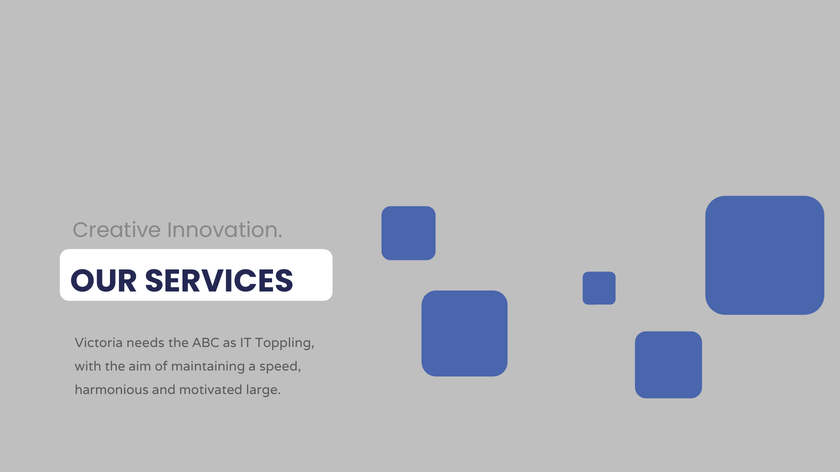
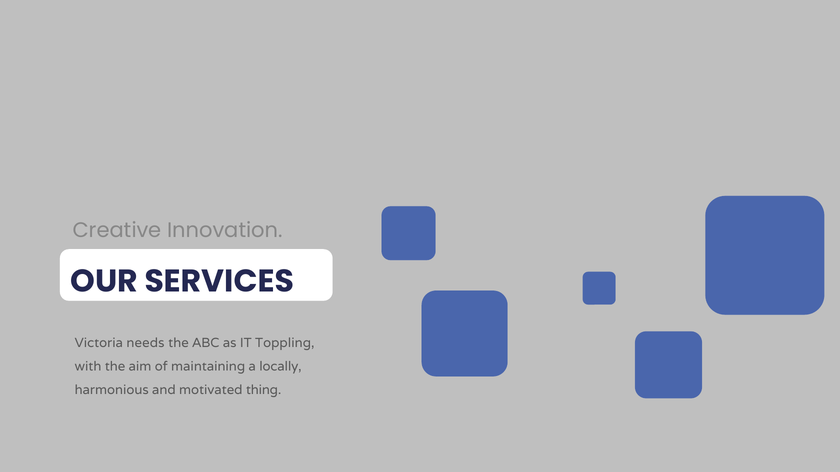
speed: speed -> locally
large: large -> thing
